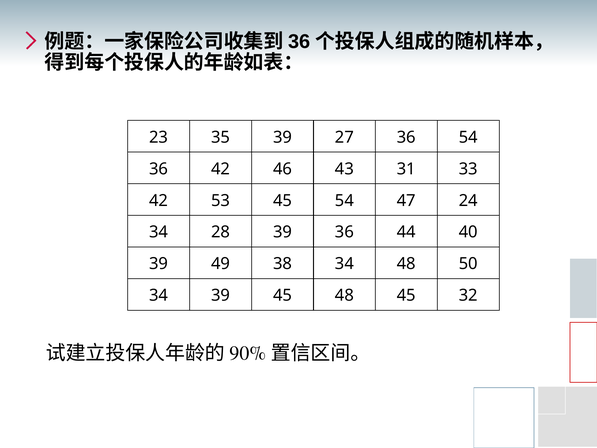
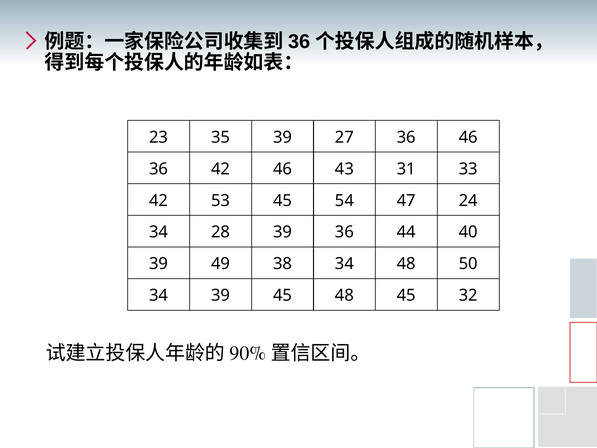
36 54: 54 -> 46
